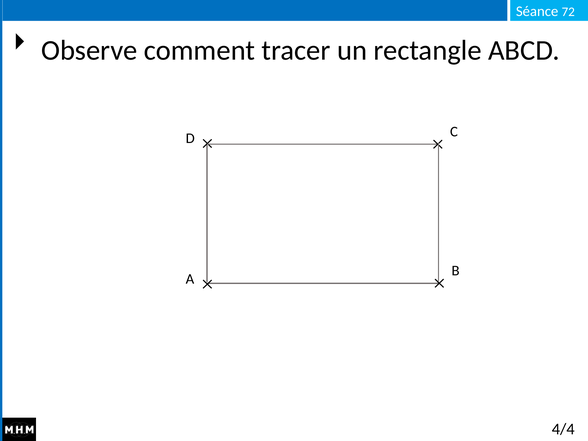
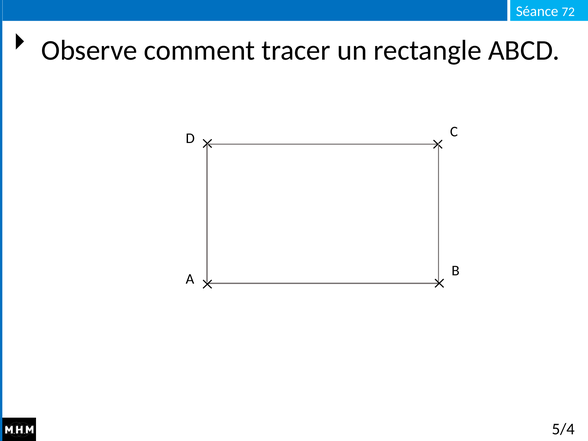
4/4: 4/4 -> 5/4
